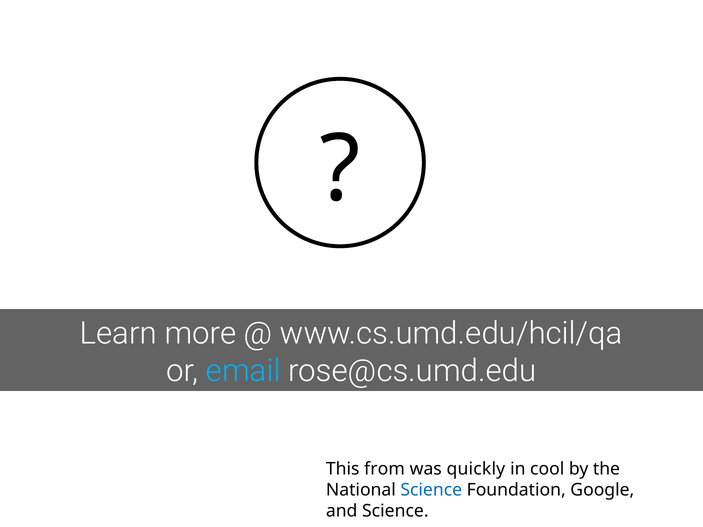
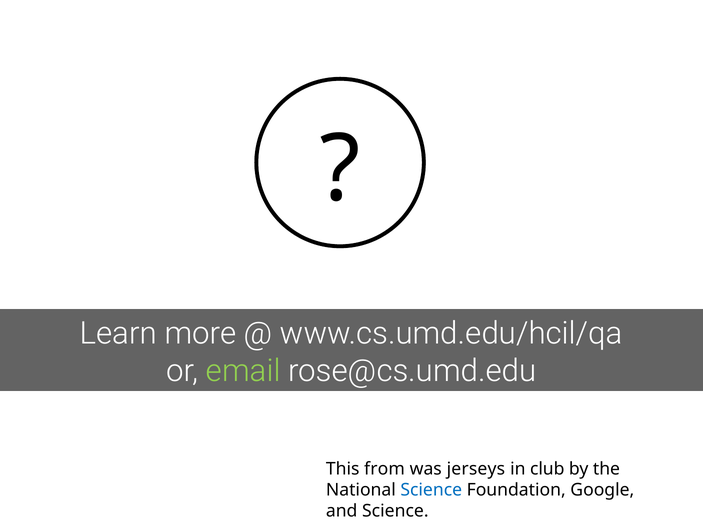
email colour: light blue -> light green
quickly: quickly -> jerseys
cool: cool -> club
